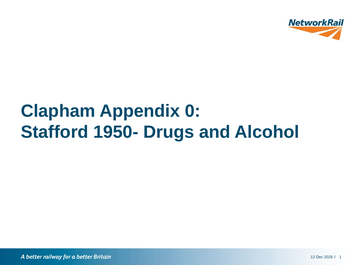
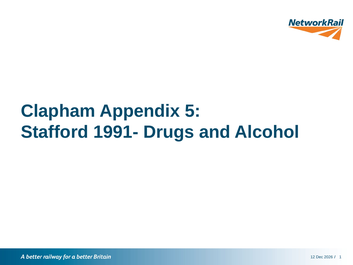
0: 0 -> 5
1950-: 1950- -> 1991-
